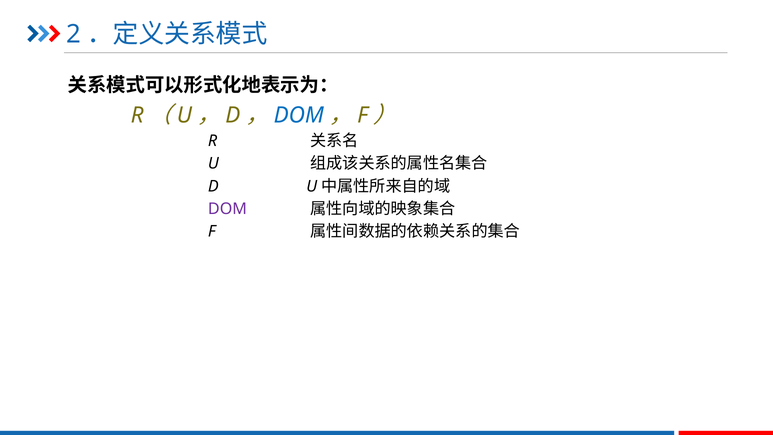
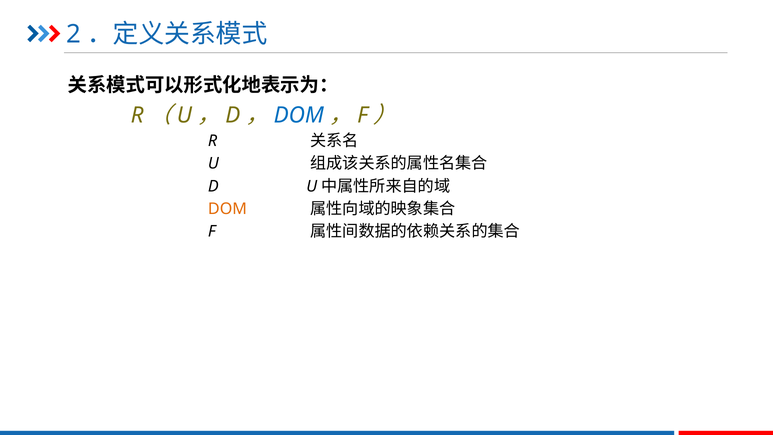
DOM at (227, 209) colour: purple -> orange
